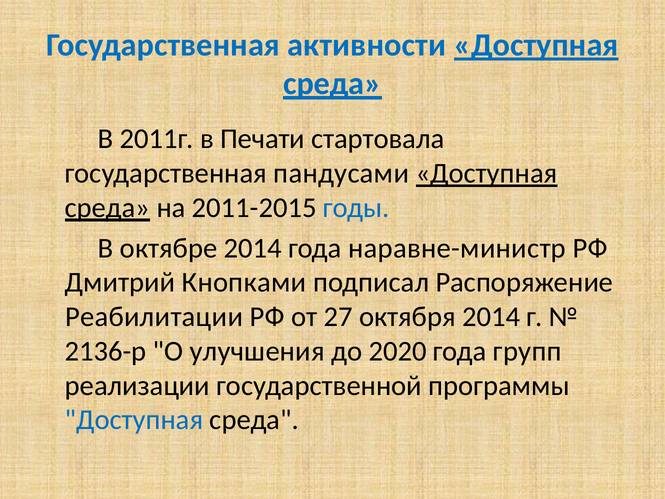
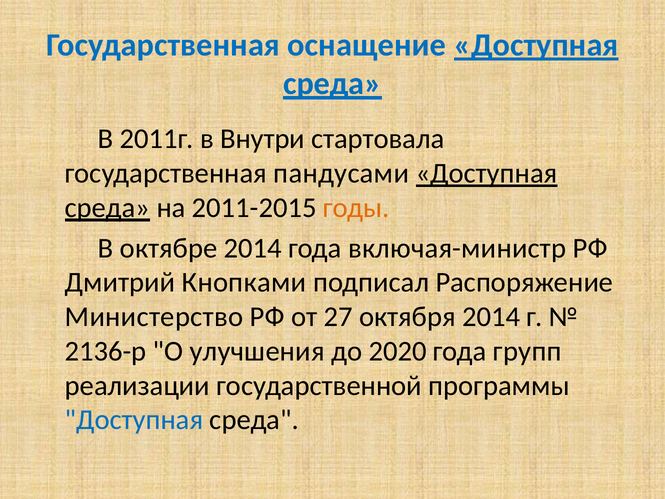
активности: активности -> оснащение
Печати: Печати -> Внутри
годы colour: blue -> orange
наравне-министр: наравне-министр -> включая-министр
Реабилитации: Реабилитации -> Министерство
